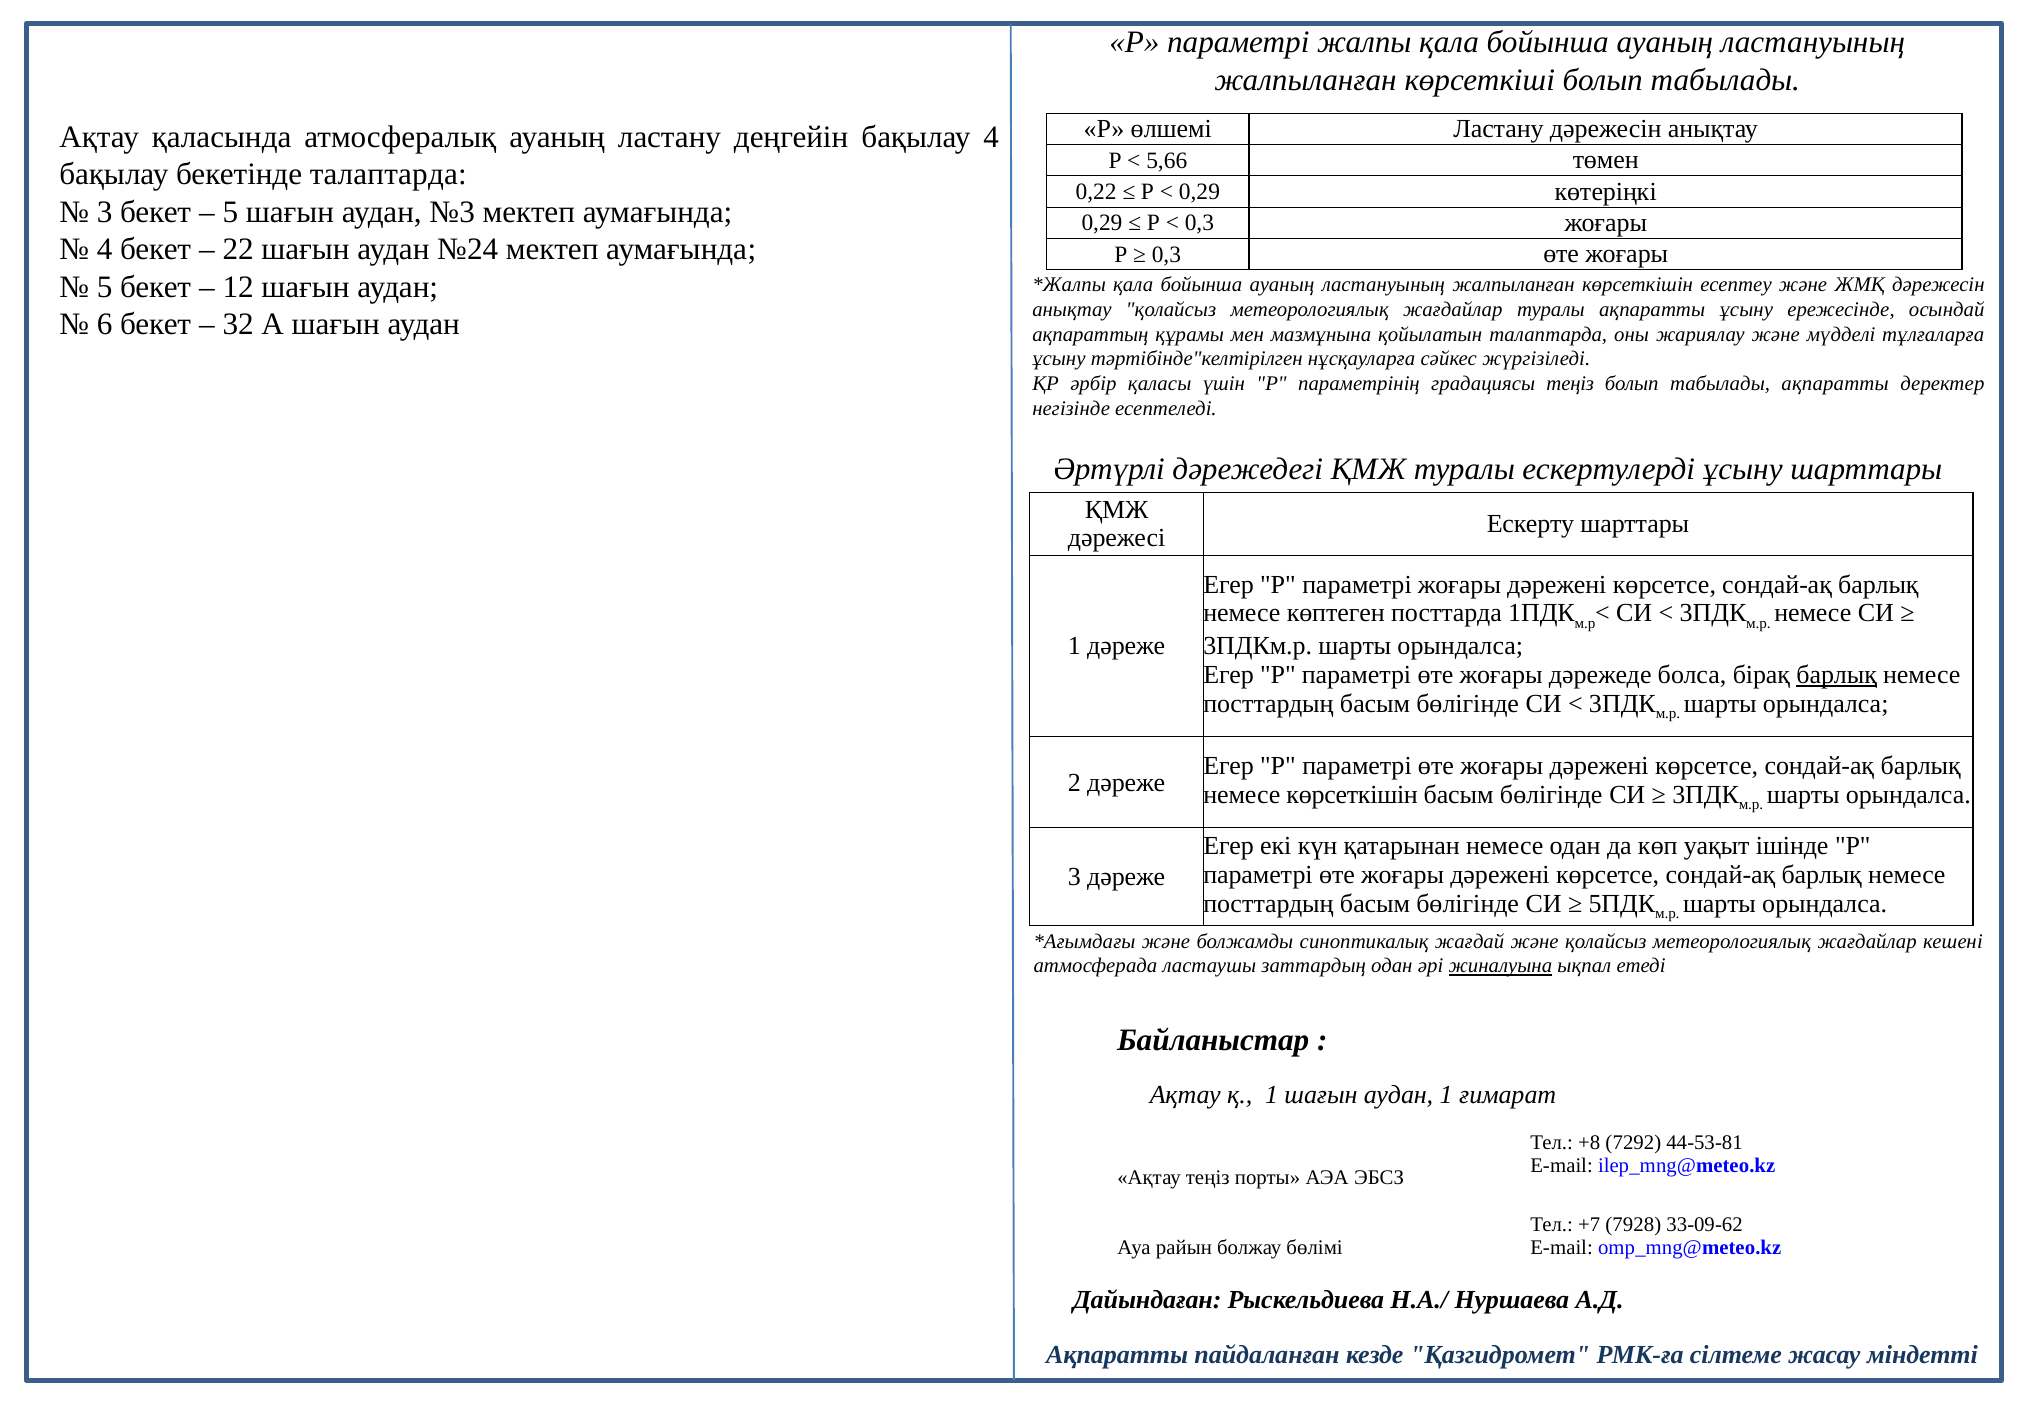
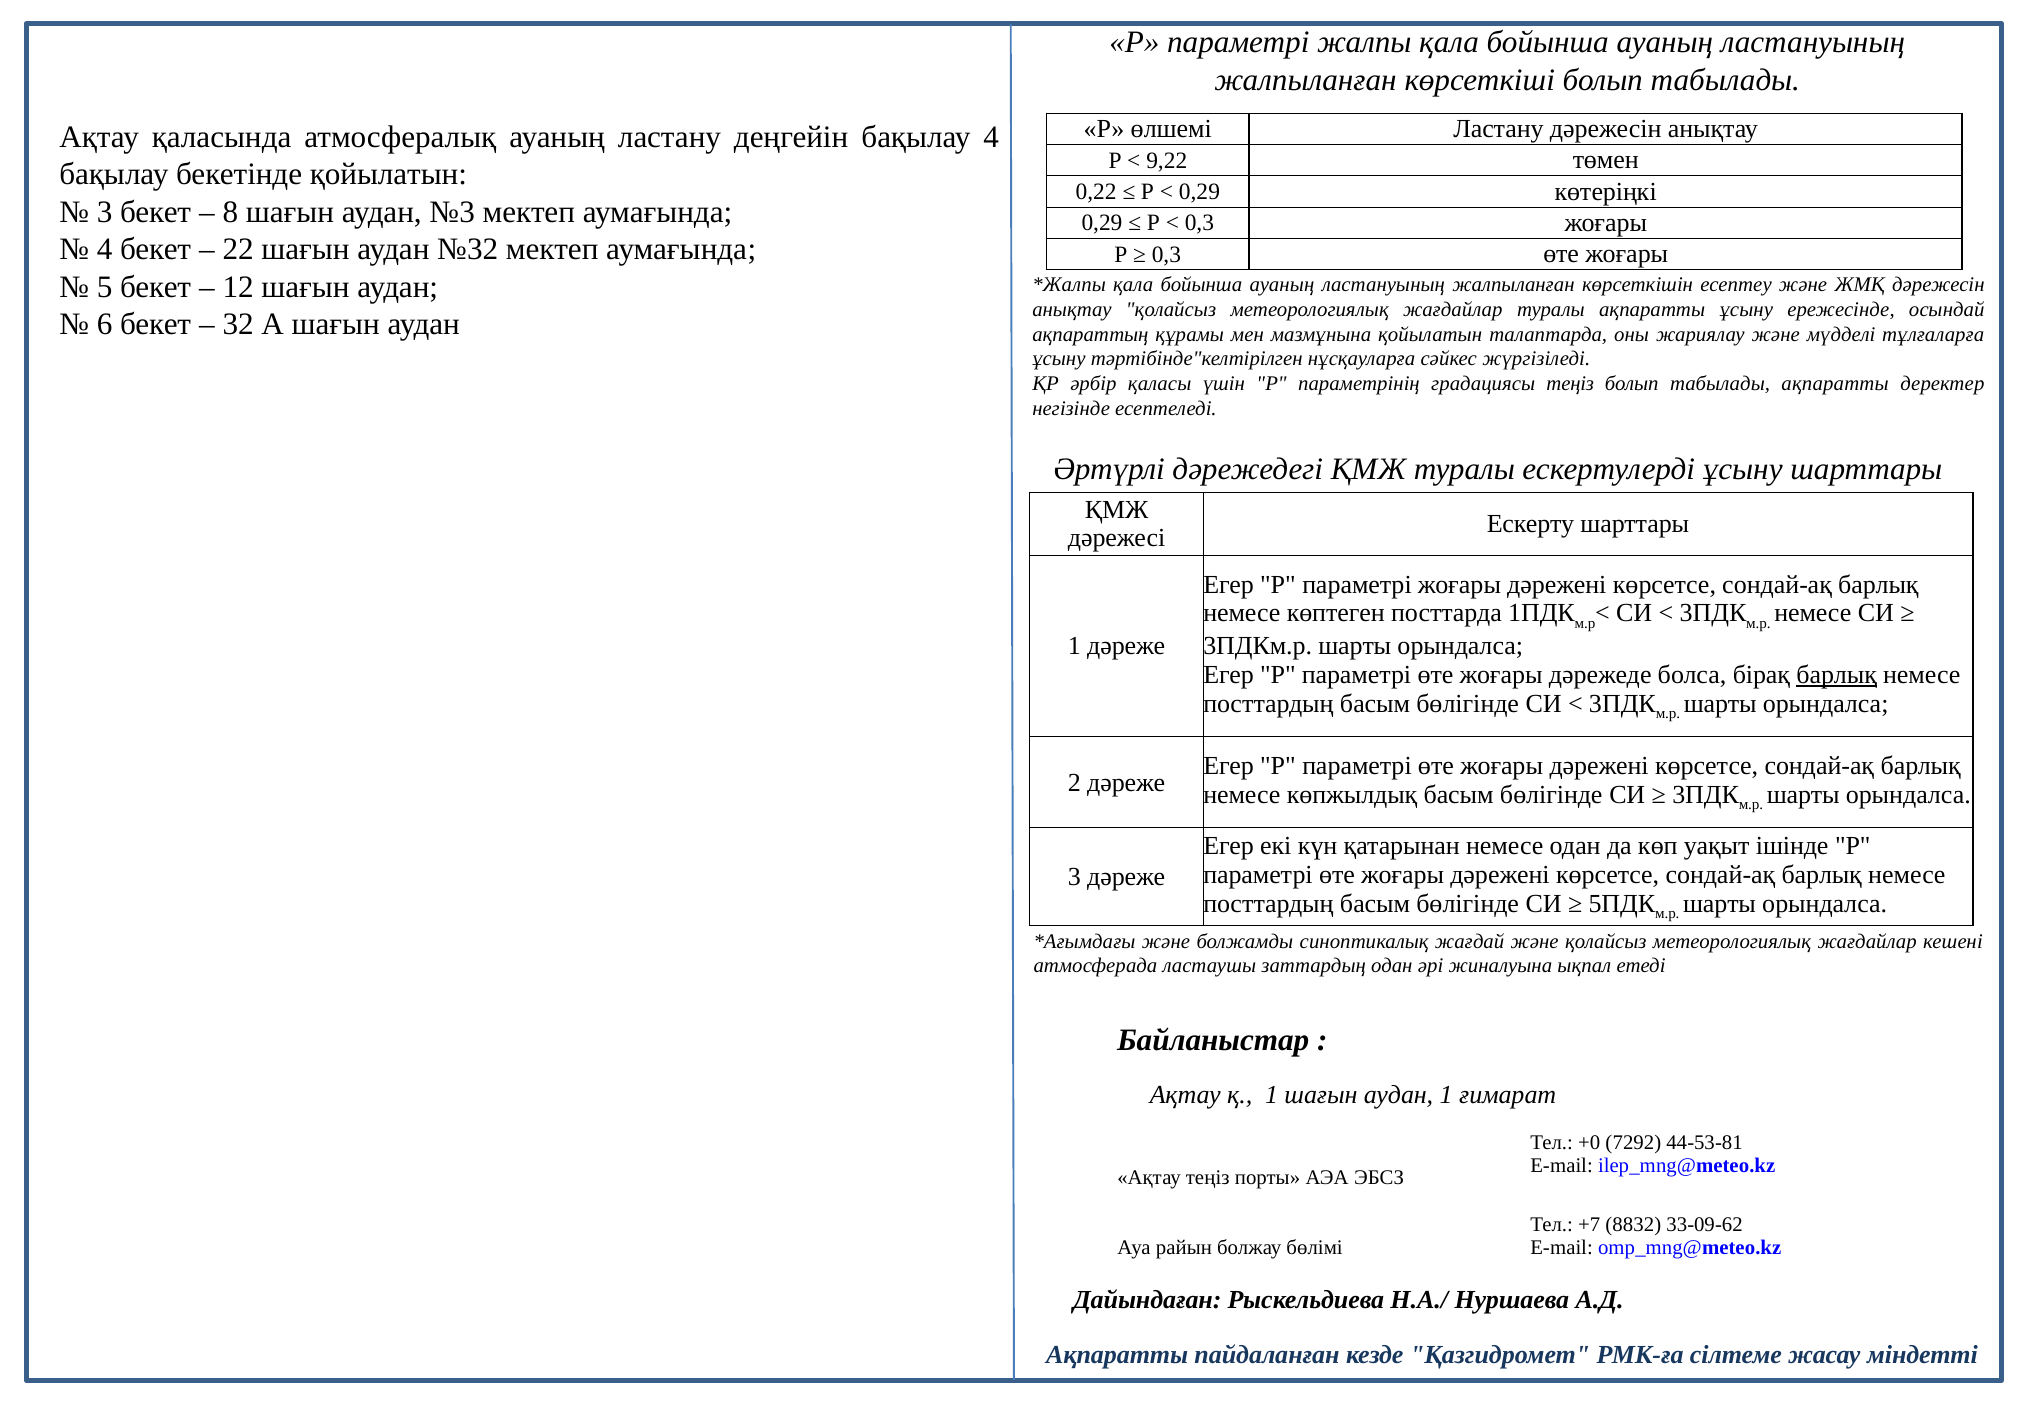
5,66: 5,66 -> 9,22
бекетінде талаптарда: талаптарда -> қойылатын
5 at (230, 212): 5 -> 8
№24: №24 -> №32
немесе көрсеткішін: көрсеткішін -> көпжылдық
жиналуына underline: present -> none
+8: +8 -> +0
7928: 7928 -> 8832
